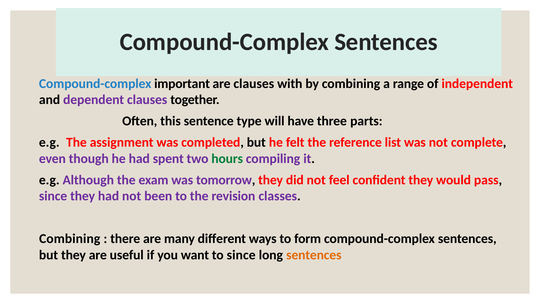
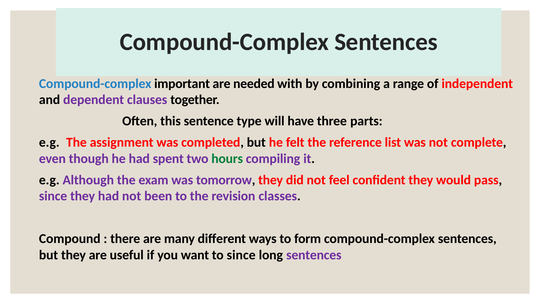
are clauses: clauses -> needed
Combining at (70, 238): Combining -> Compound
sentences at (314, 255) colour: orange -> purple
